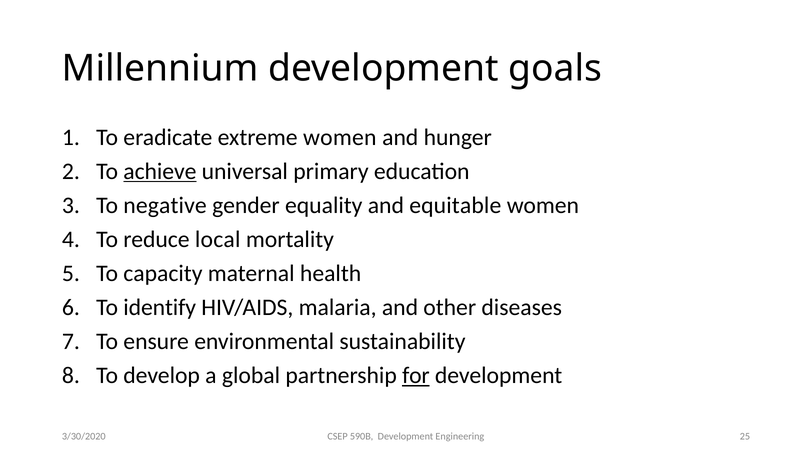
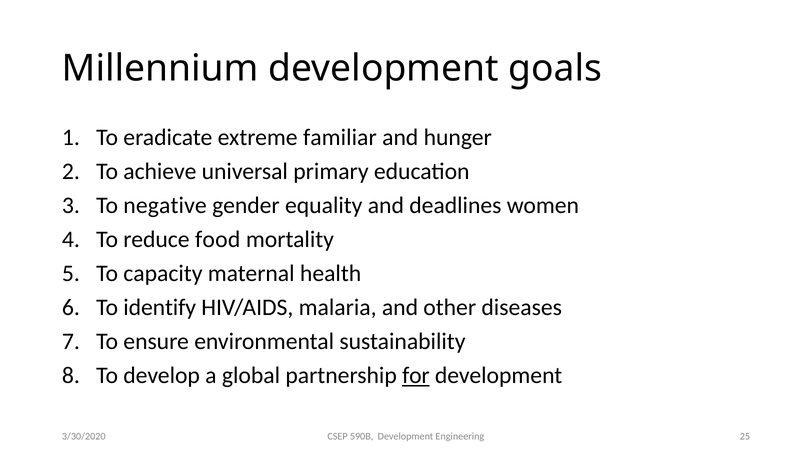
extreme women: women -> familiar
achieve underline: present -> none
equitable: equitable -> deadlines
local: local -> food
